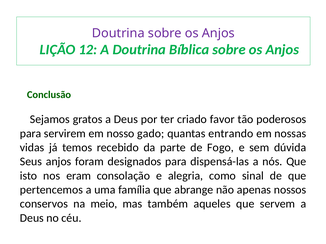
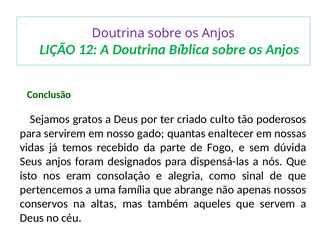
favor: favor -> culto
entrando: entrando -> enaltecer
meio: meio -> altas
